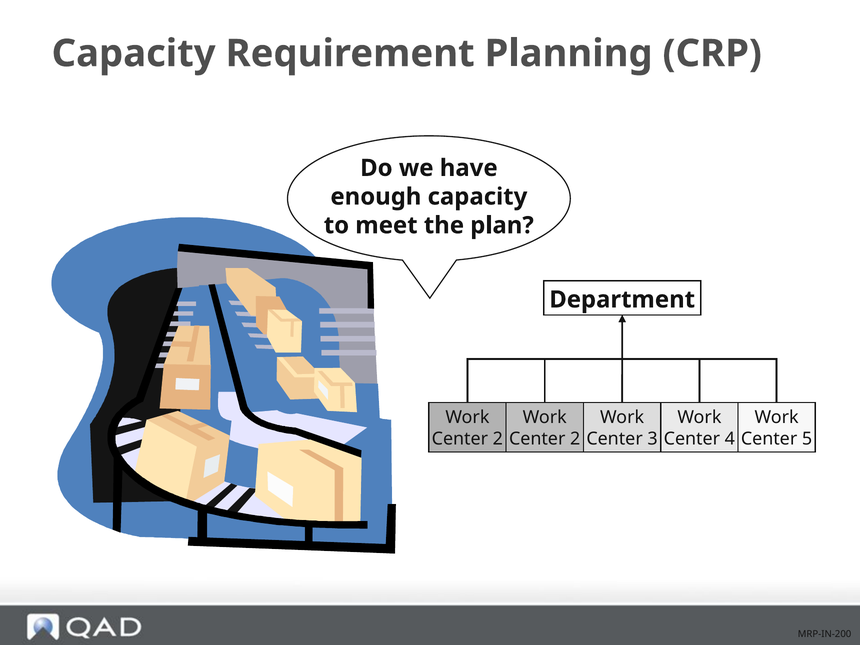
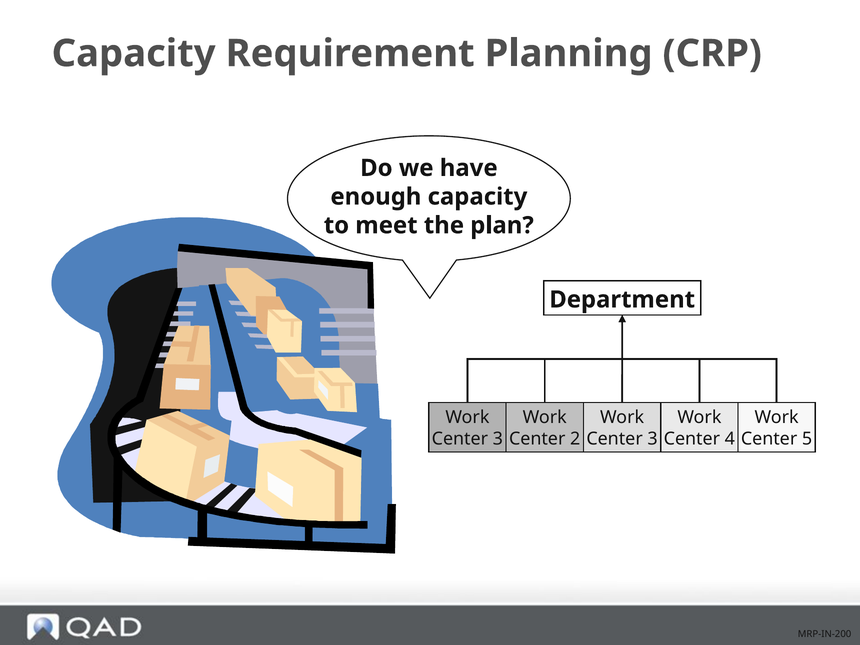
2 at (498, 439): 2 -> 3
